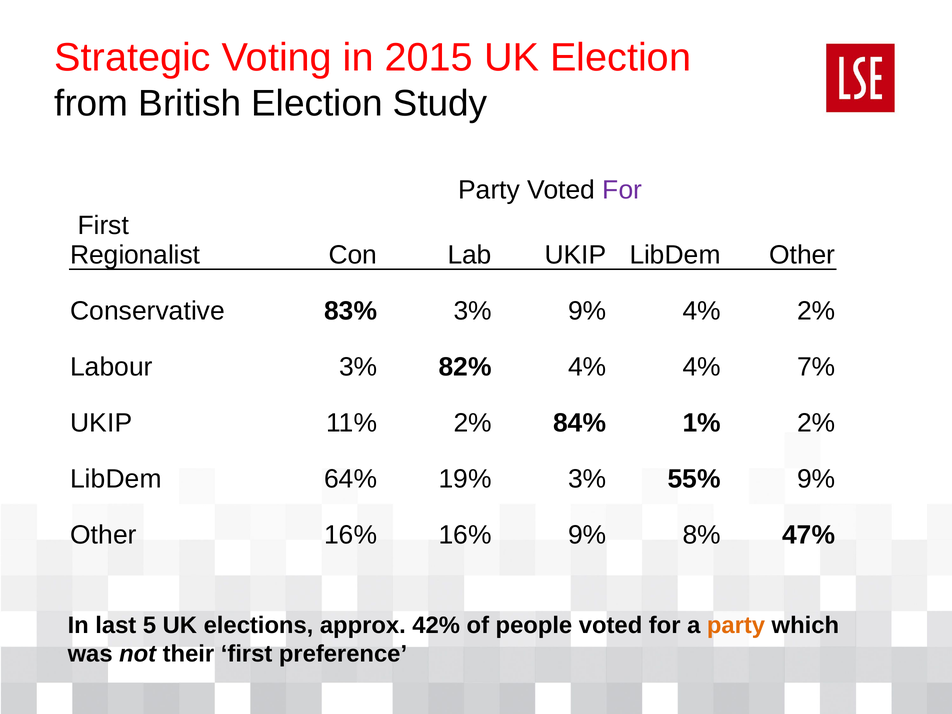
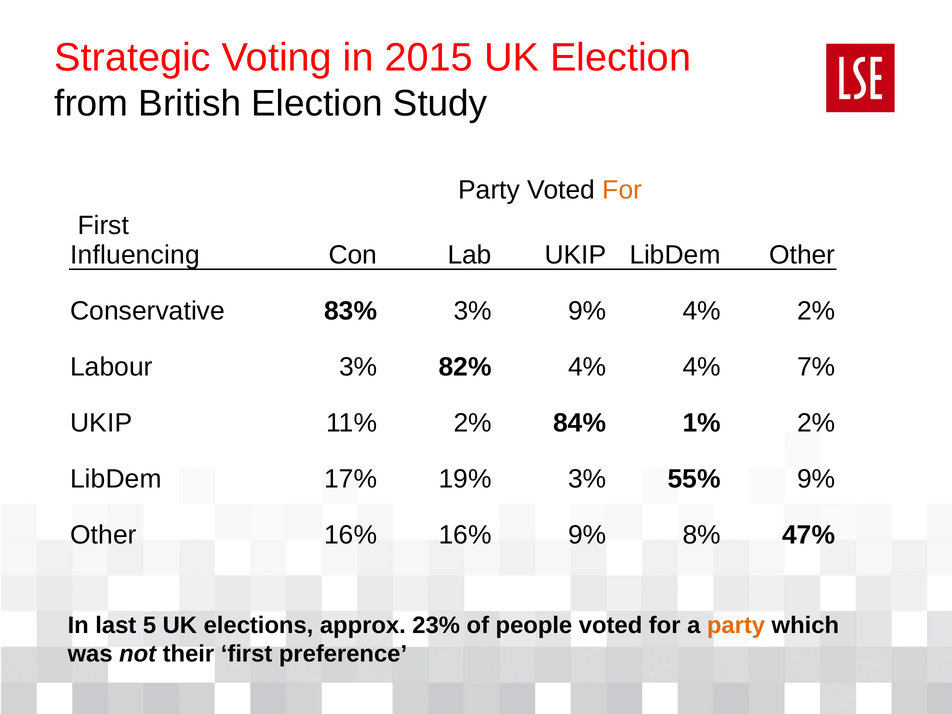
For at (622, 190) colour: purple -> orange
Regionalist: Regionalist -> Influencing
64%: 64% -> 17%
42%: 42% -> 23%
